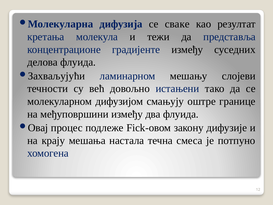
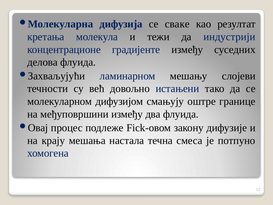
представља: представља -> индустрији
